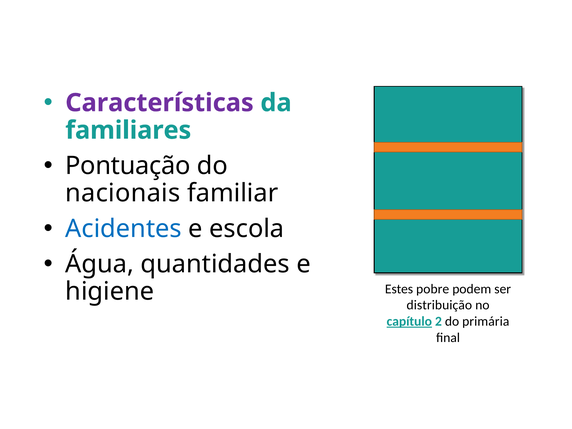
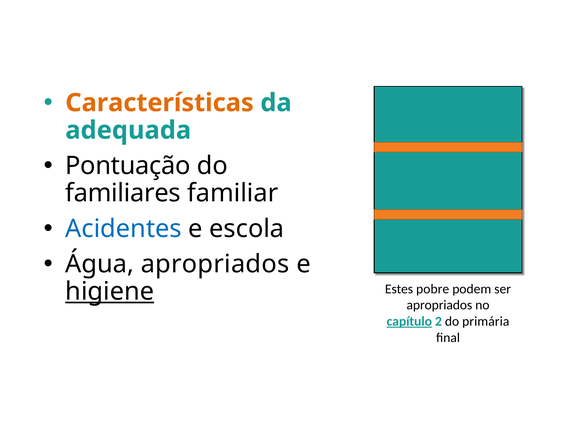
Características colour: purple -> orange
familiares: familiares -> adequada
nacionais: nacionais -> familiares
Água quantidades: quantidades -> apropriados
higiene underline: none -> present
distribuição at (439, 305): distribuição -> apropriados
